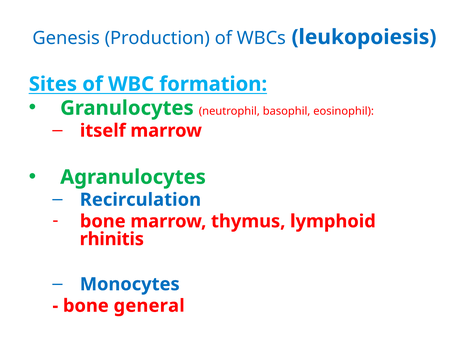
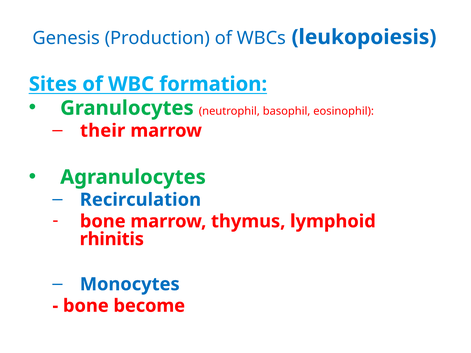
itself: itself -> their
general: general -> become
